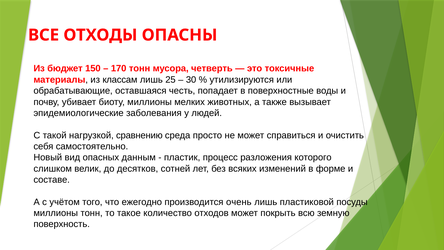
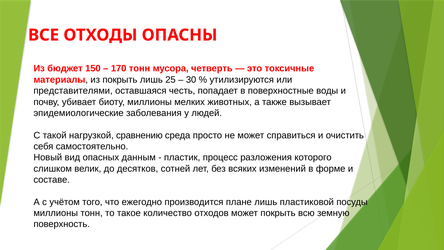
из классам: классам -> покрыть
обрабатывающие: обрабатывающие -> представителями
очень: очень -> плане
